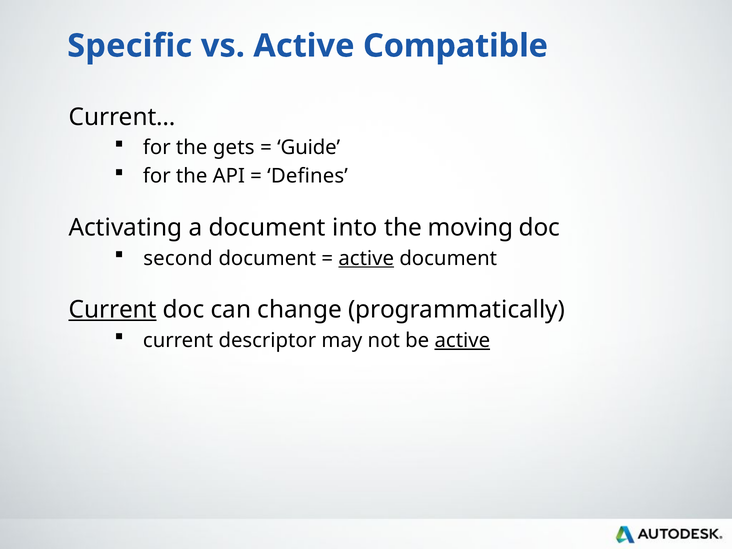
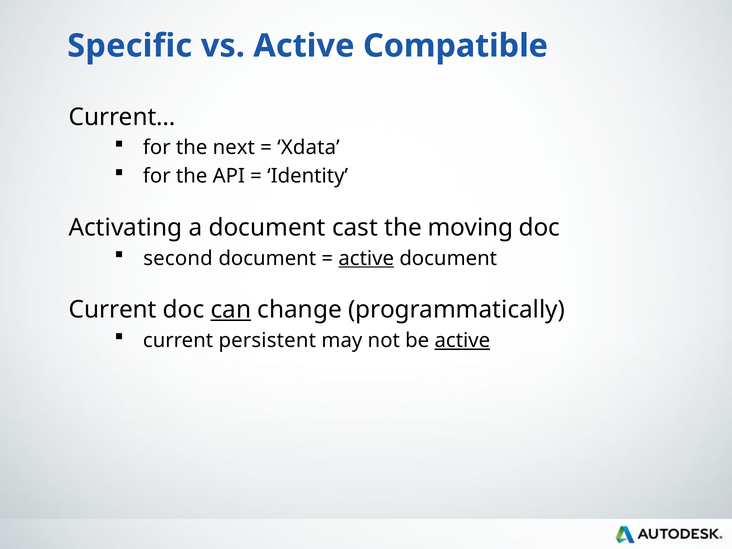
gets: gets -> next
Guide: Guide -> Xdata
Defines: Defines -> Identity
into: into -> cast
Current at (113, 310) underline: present -> none
can underline: none -> present
descriptor: descriptor -> persistent
